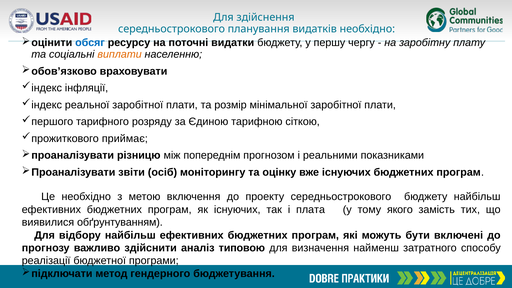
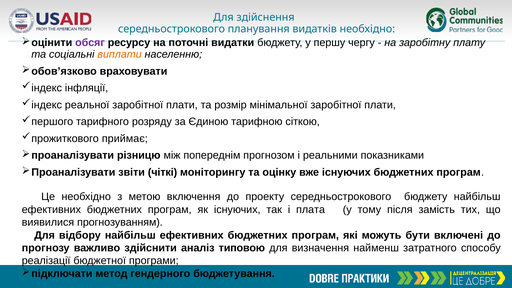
обсяг colour: blue -> purple
осіб: осіб -> чіткі
якого: якого -> після
обґрунтуванням: обґрунтуванням -> прогнозуванням
